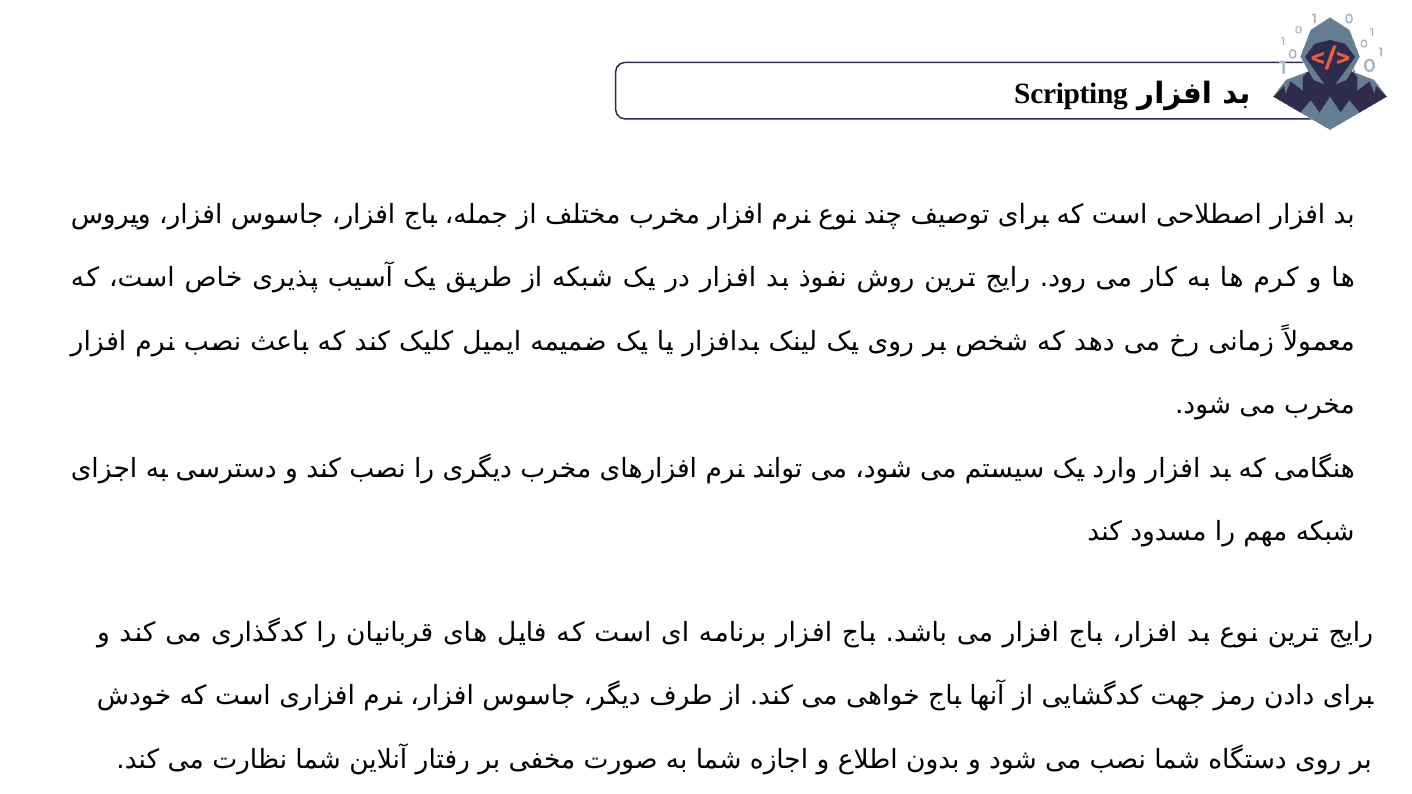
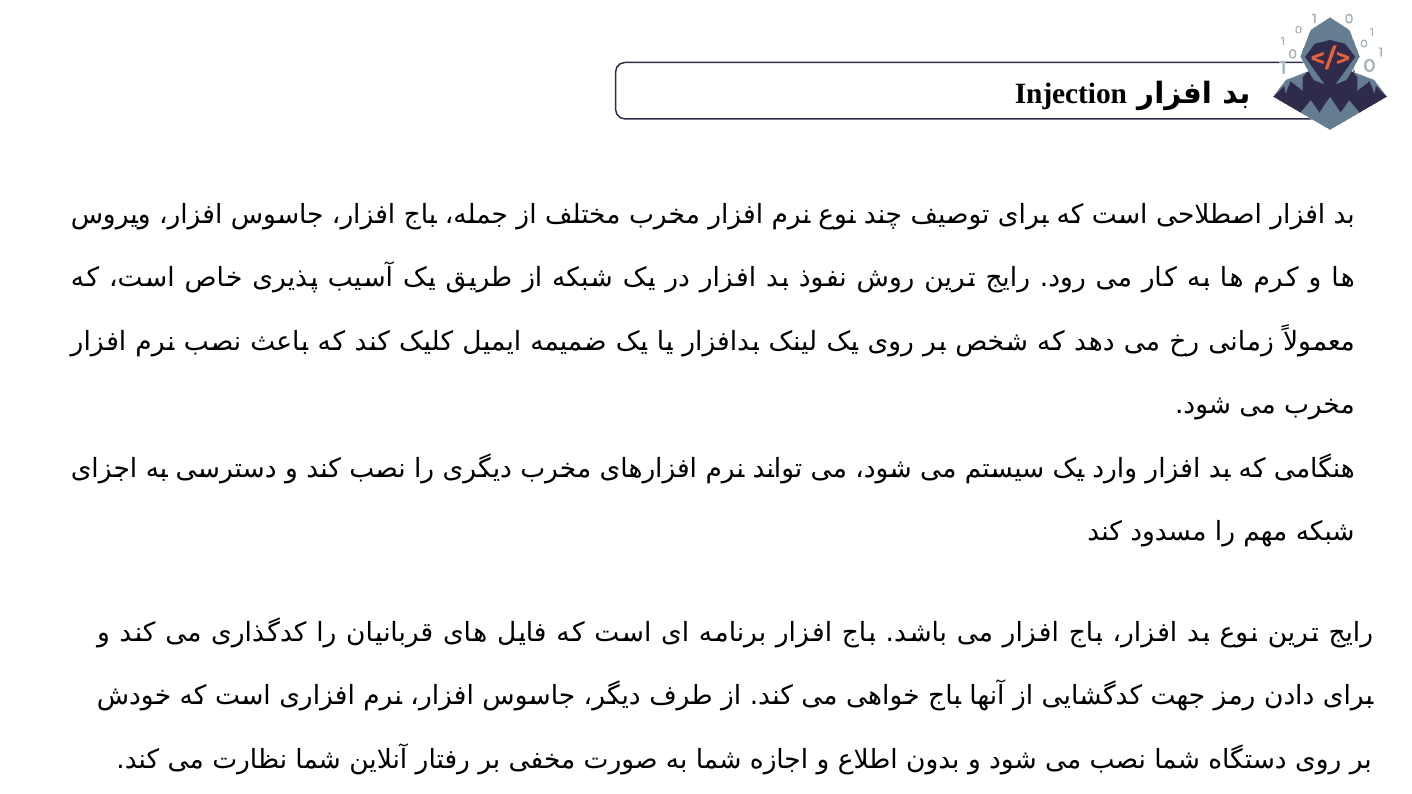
Scripting: Scripting -> Injection
